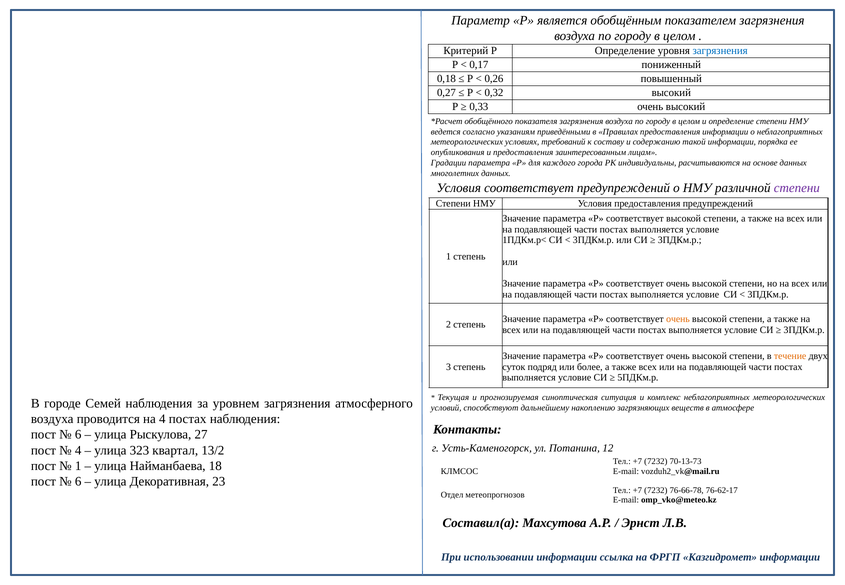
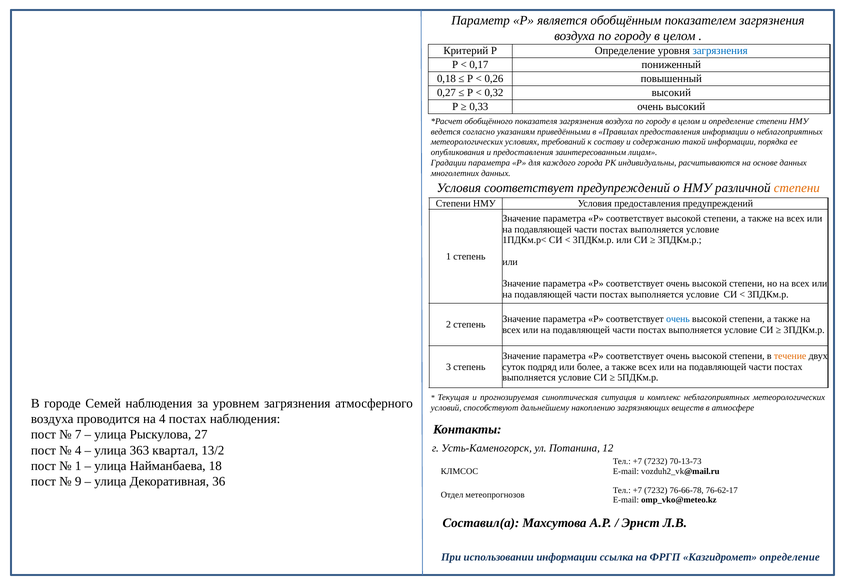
степени at (797, 188) colour: purple -> orange
очень at (678, 319) colour: orange -> blue
6 at (78, 435): 6 -> 7
323: 323 -> 363
6 at (78, 481): 6 -> 9
23: 23 -> 36
Казгидромет информации: информации -> определение
